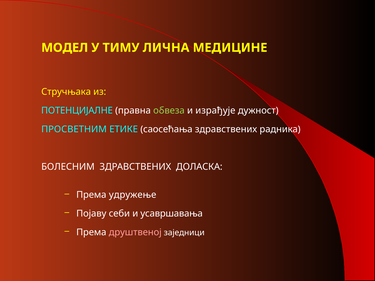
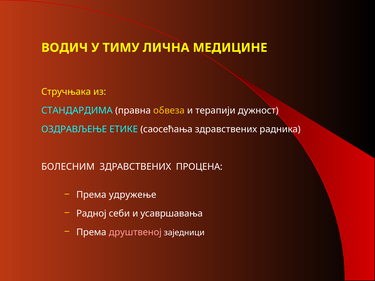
МОДЕЛ: МОДЕЛ -> ВОДИЧ
ПОТЕНЦИЈАЛНЕ: ПОТЕНЦИЈАЛНЕ -> СТАНДАРДИМА
обвеза colour: light green -> yellow
израђује: израђује -> терапији
ПРОСВЕТНИМ: ПРОСВЕТНИМ -> ОЗДРАВЉЕЊЕ
ДОЛАСКА: ДОЛАСКА -> ПРОЦЕНА
Појаву: Појаву -> Радној
